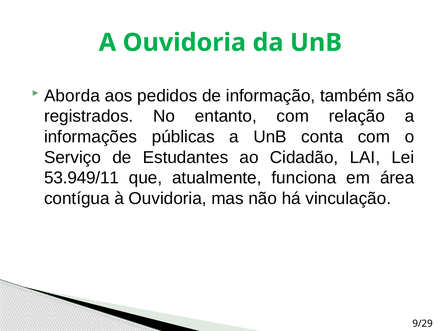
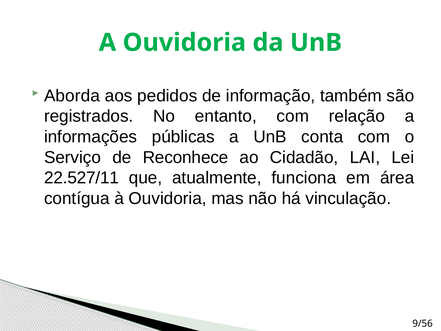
Estudantes: Estudantes -> Reconhece
53.949/11: 53.949/11 -> 22.527/11
9/29: 9/29 -> 9/56
